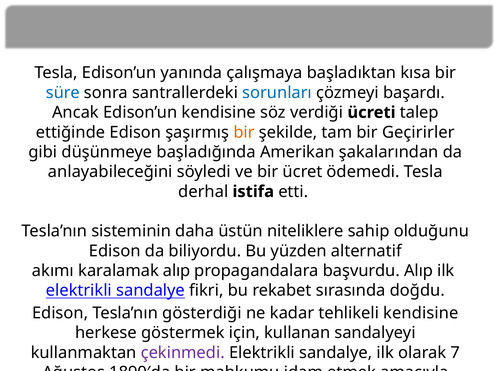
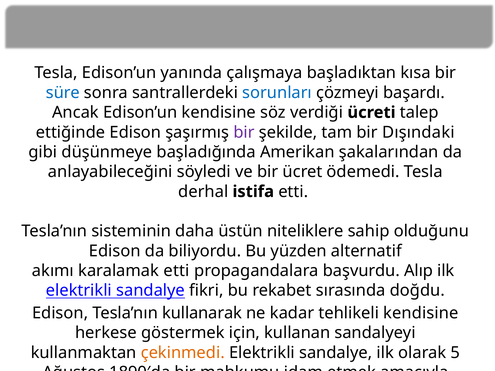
bir at (244, 132) colour: orange -> purple
Geçirirler: Geçirirler -> Dışındaki
karalamak alıp: alıp -> etti
gösterdiği: gösterdiği -> kullanarak
çekinmedi colour: purple -> orange
7: 7 -> 5
